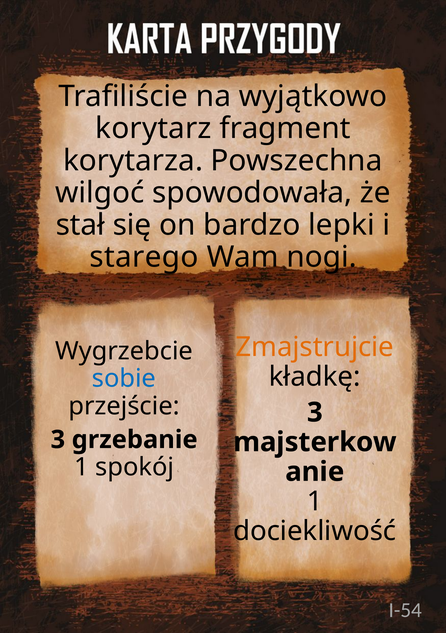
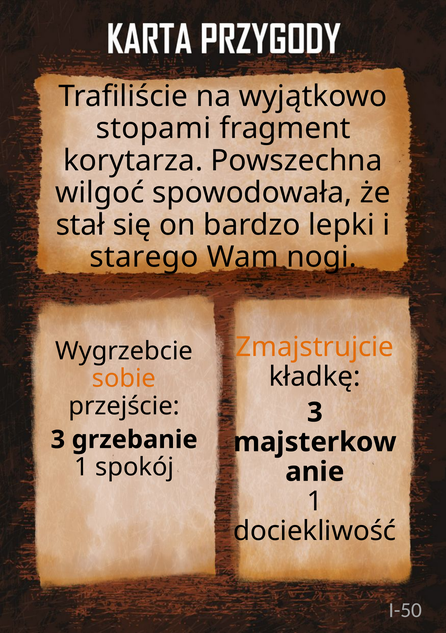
korytarz: korytarz -> stopami
sobie colour: blue -> orange
I-54: I-54 -> I-50
